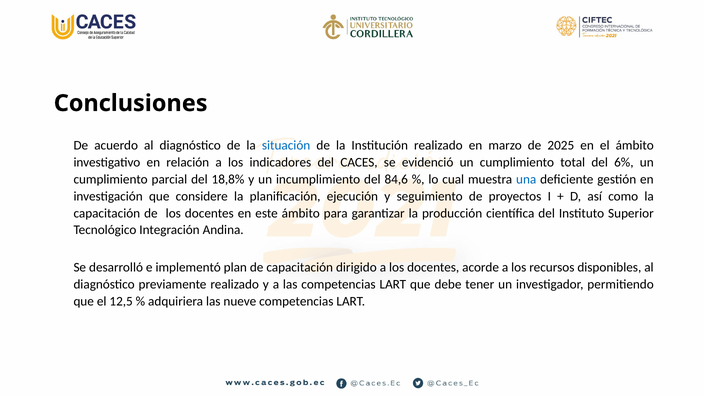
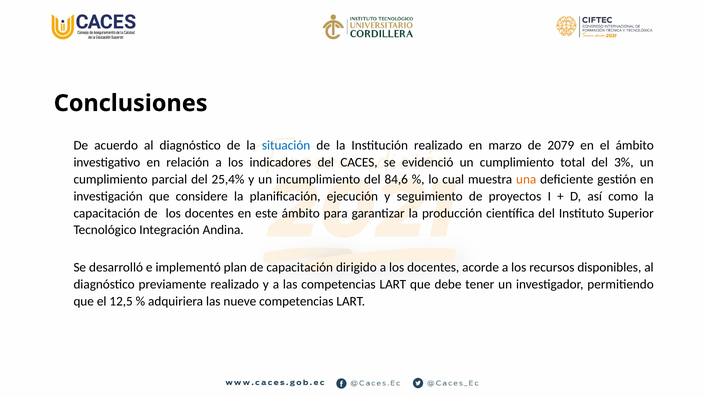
2025: 2025 -> 2079
6%: 6% -> 3%
18,8%: 18,8% -> 25,4%
una colour: blue -> orange
